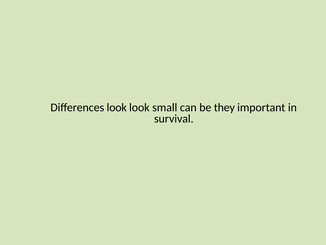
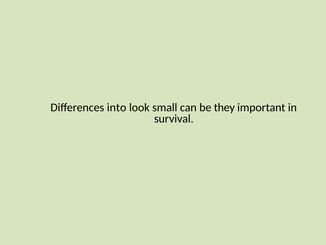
Differences look: look -> into
